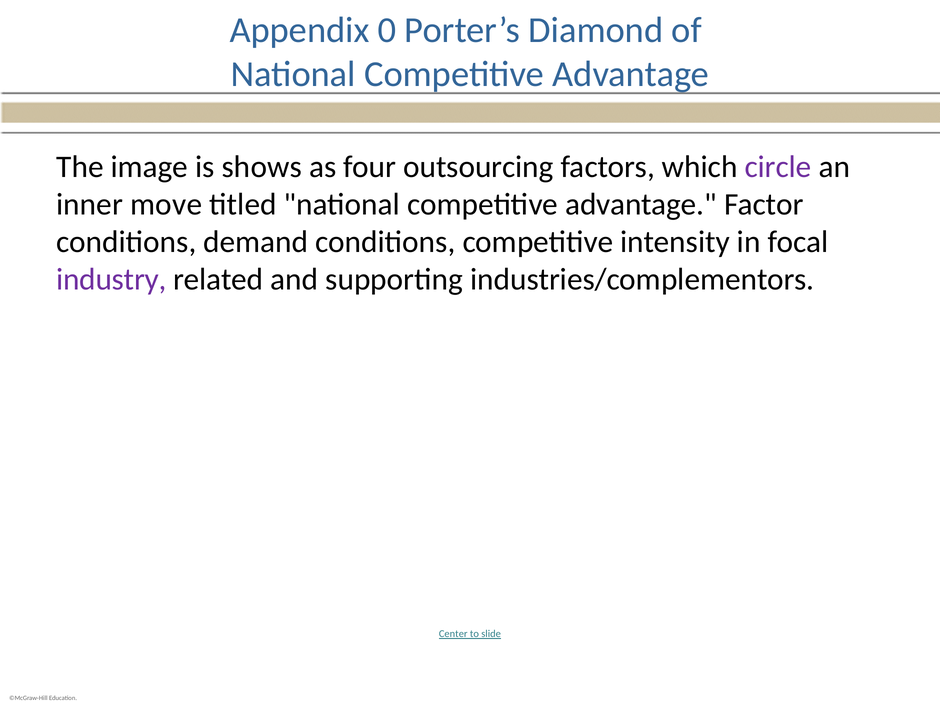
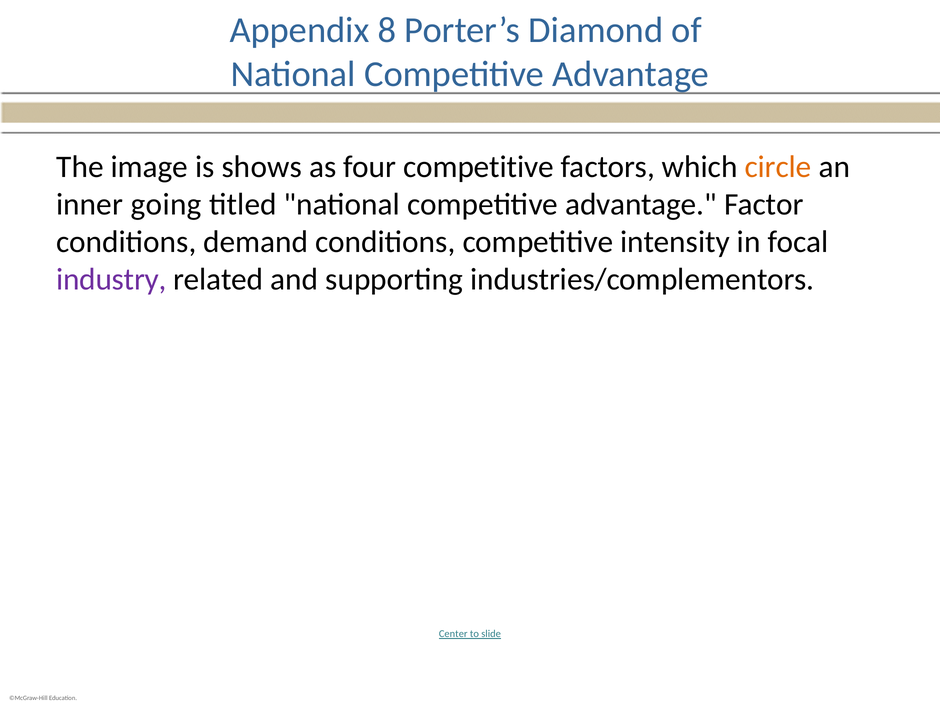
0: 0 -> 8
four outsourcing: outsourcing -> competitive
circle colour: purple -> orange
move: move -> going
